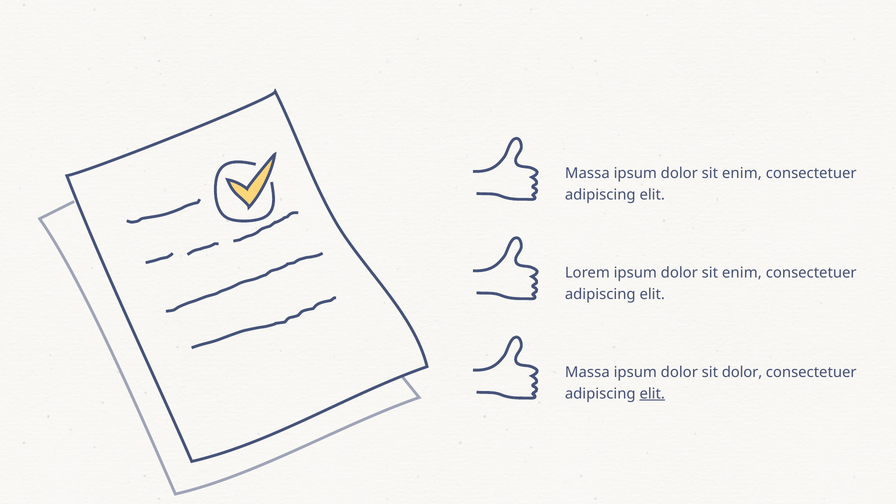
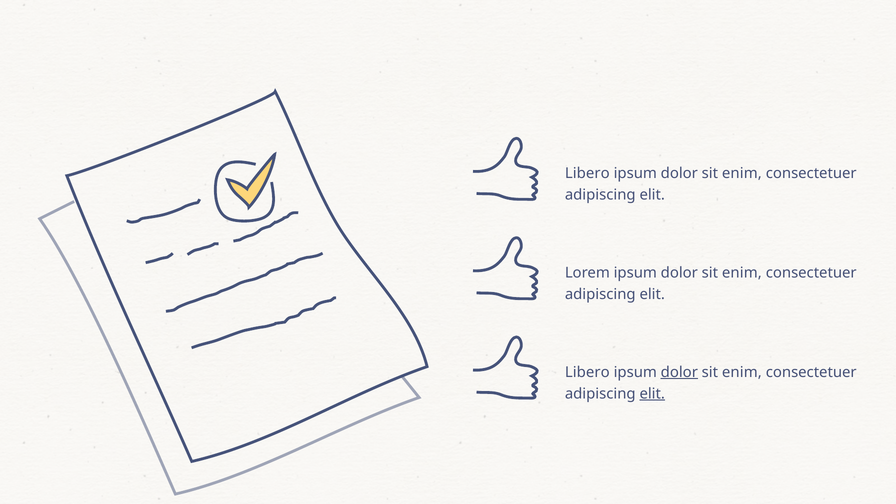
Massa at (587, 173): Massa -> Libero
Massa at (587, 372): Massa -> Libero
dolor at (679, 372) underline: none -> present
dolor at (742, 372): dolor -> enim
